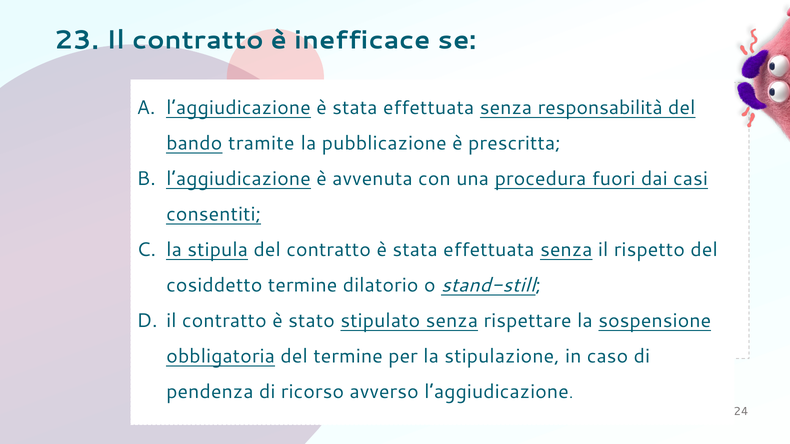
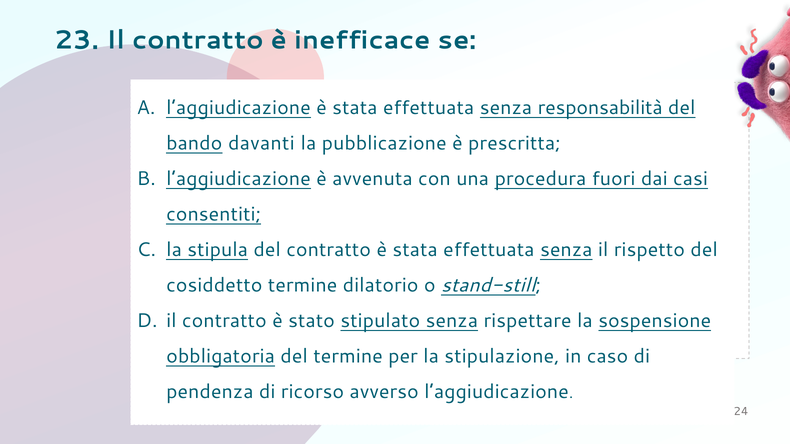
tramite: tramite -> davanti
